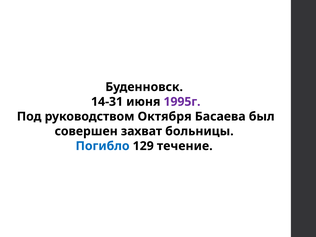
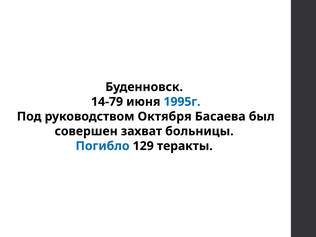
14-31: 14-31 -> 14-79
1995г colour: purple -> blue
течение: течение -> теракты
